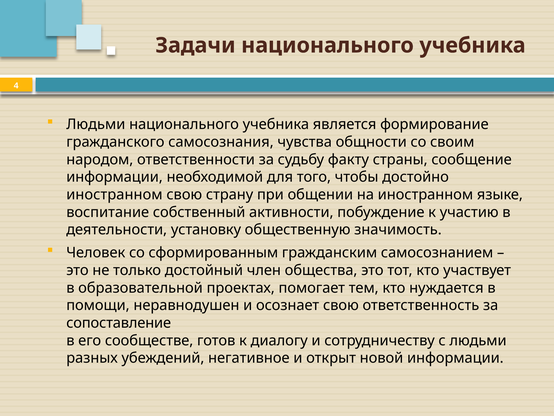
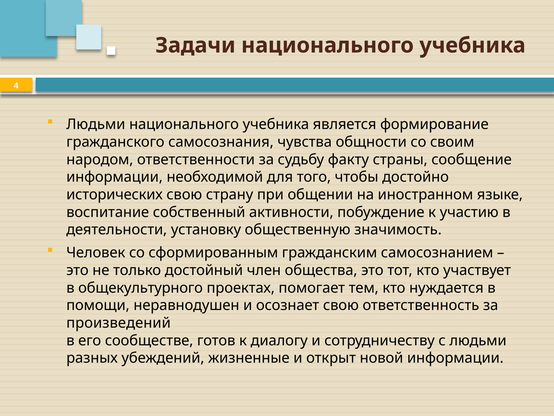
иностранном at (114, 194): иностранном -> исторических
образовательной: образовательной -> общекультурного
сопоставление: сопоставление -> произведений
негативное: негативное -> жизненные
